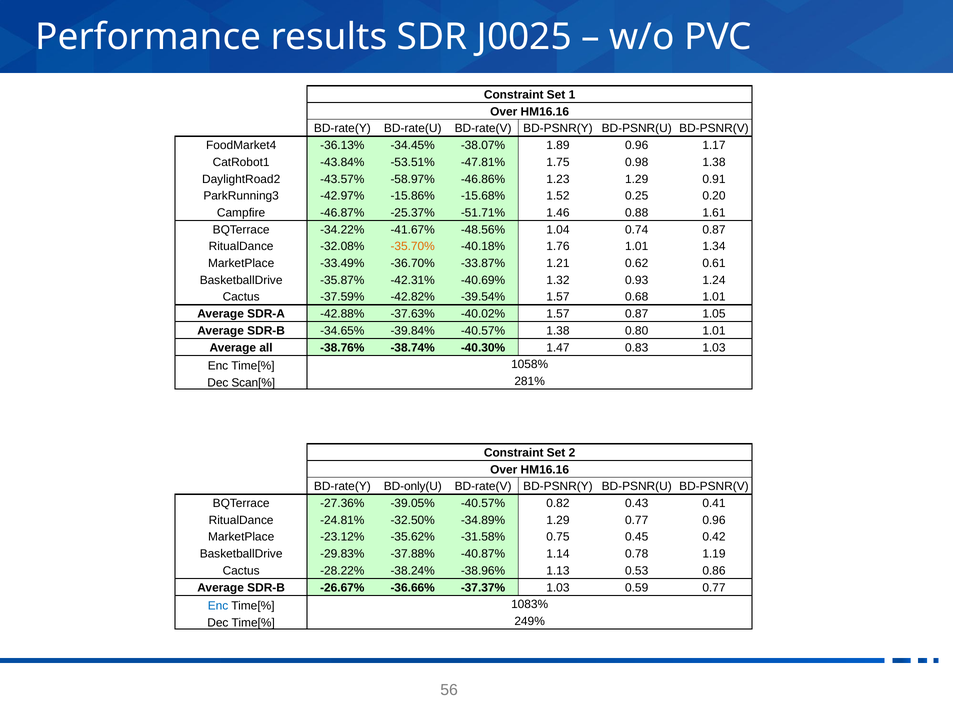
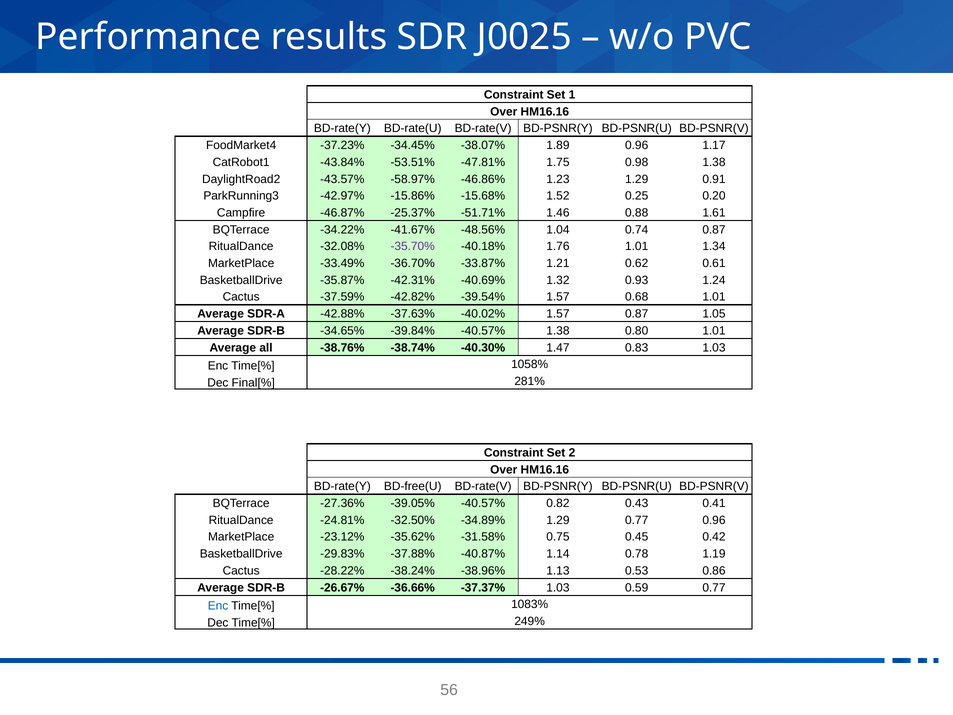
-36.13%: -36.13% -> -37.23%
-35.70% colour: orange -> purple
Scan[%: Scan[% -> Final[%
BD-only(U: BD-only(U -> BD-free(U
